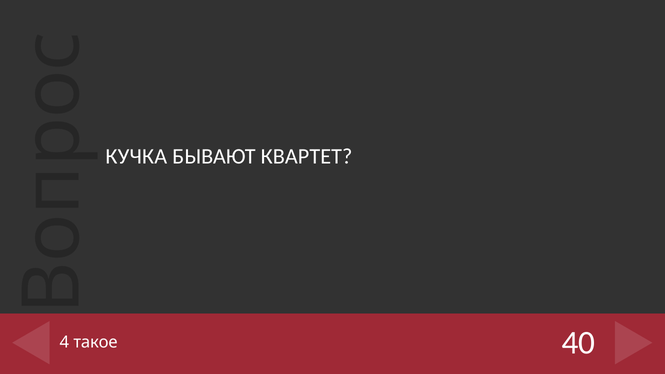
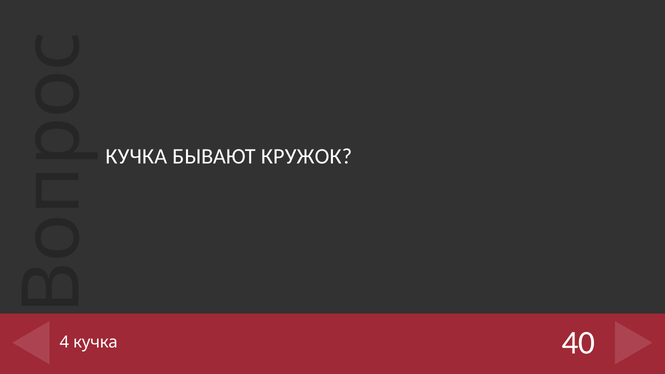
КВАРТЕТ: КВАРТЕТ -> КРУЖОК
4 такое: такое -> кучка
